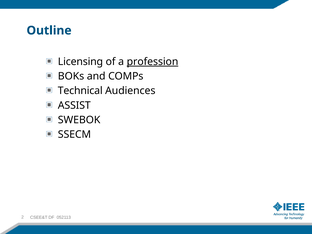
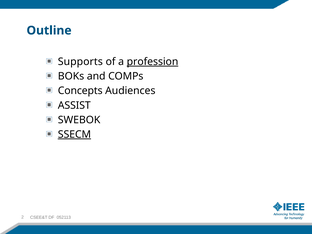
Licensing: Licensing -> Supports
Technical: Technical -> Concepts
SSECM underline: none -> present
